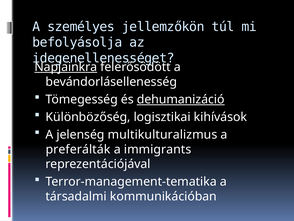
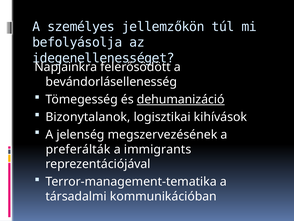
Napjainkra underline: present -> none
Különbözőség: Különbözőség -> Bizonytalanok
multikulturalizmus: multikulturalizmus -> megszervezésének
